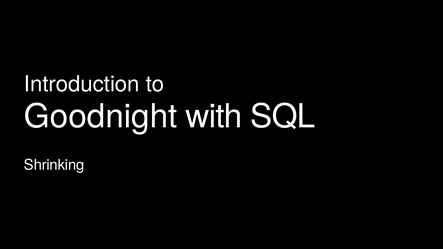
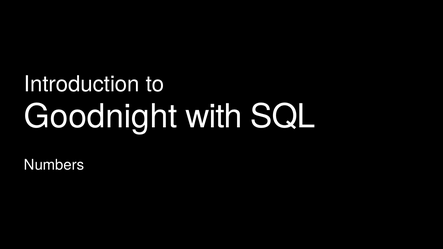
Shrinking: Shrinking -> Numbers
